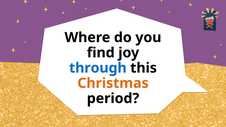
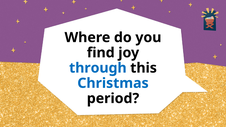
Christmas colour: orange -> blue
